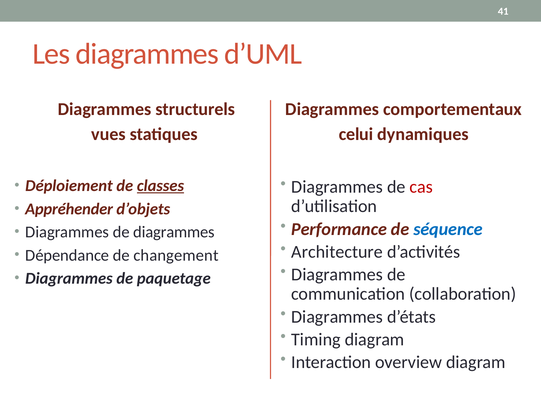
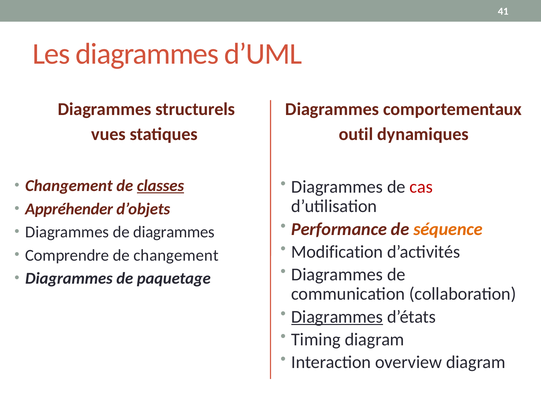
celui: celui -> outil
Déploiement at (69, 186): Déploiement -> Changement
séquence colour: blue -> orange
Architecture: Architecture -> Modification
Dépendance: Dépendance -> Comprendre
Diagrammes at (337, 317) underline: none -> present
